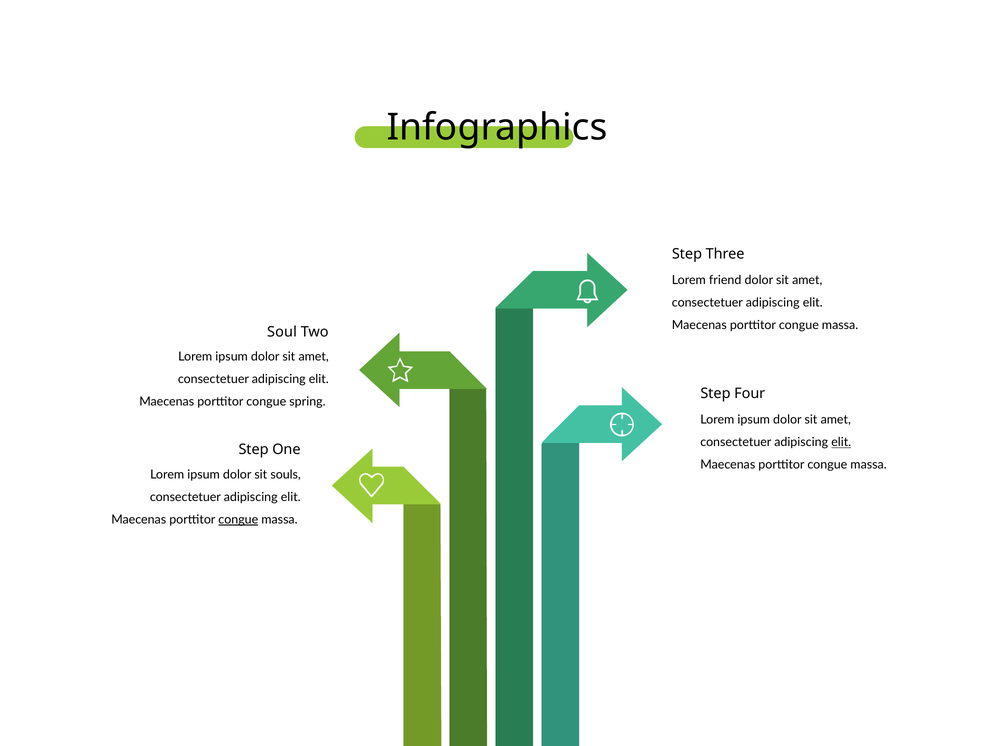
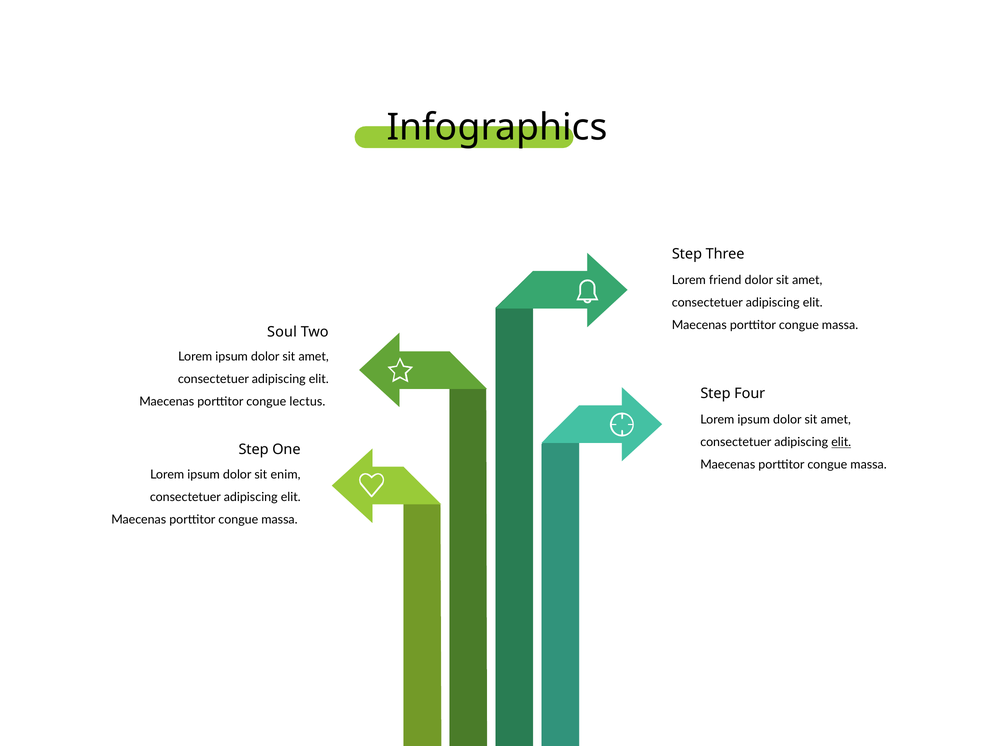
spring: spring -> lectus
souls: souls -> enim
congue at (238, 519) underline: present -> none
